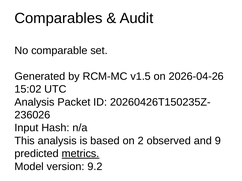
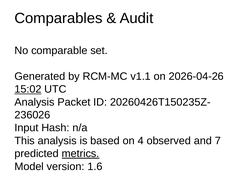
v1.5: v1.5 -> v1.1
15:02 underline: none -> present
2: 2 -> 4
9: 9 -> 7
9.2: 9.2 -> 1.6
